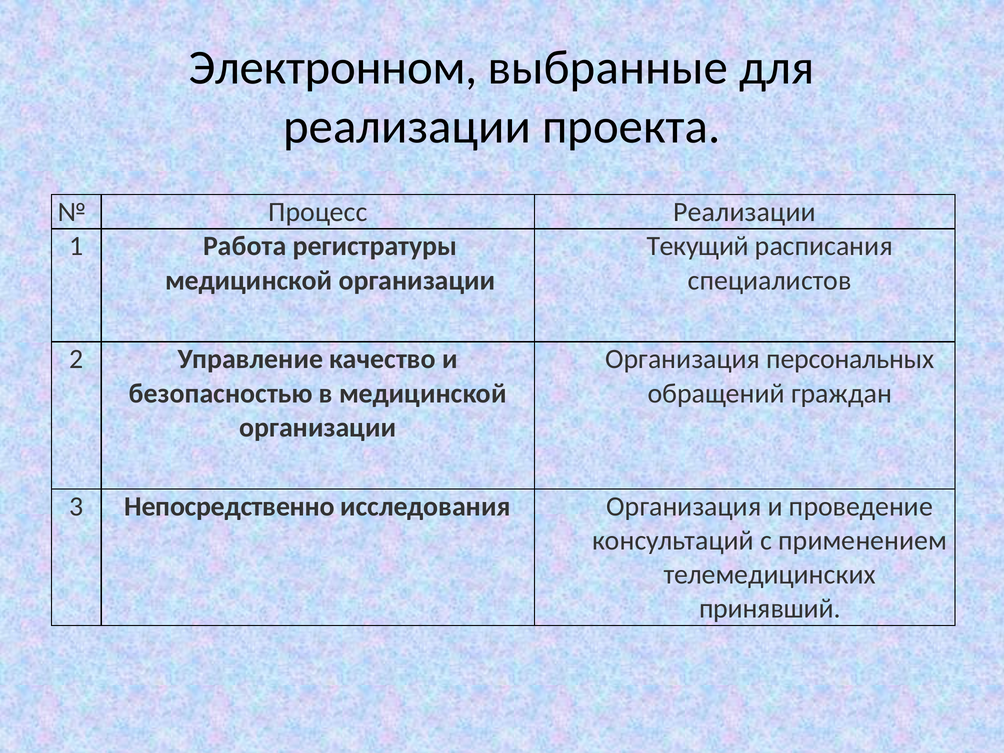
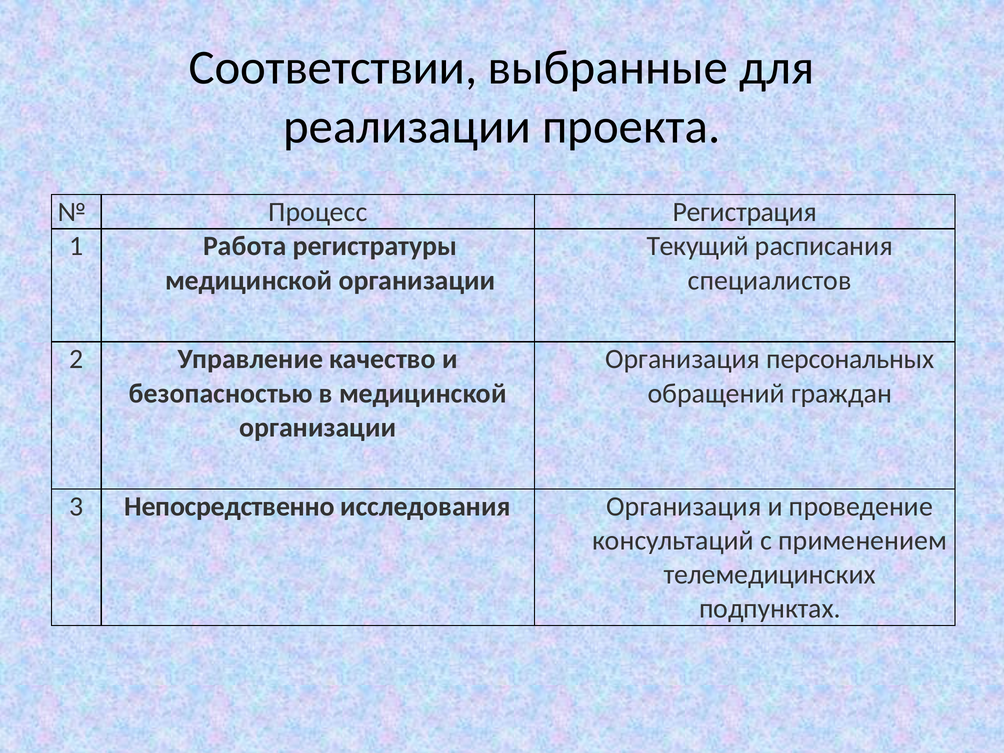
Электронном: Электронном -> Соответствии
Процесс Реализации: Реализации -> Регистрация
принявший: принявший -> подпунктах
